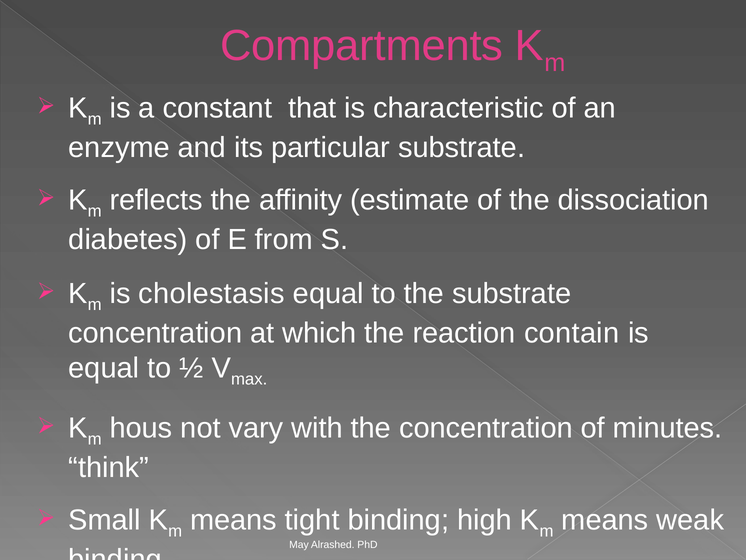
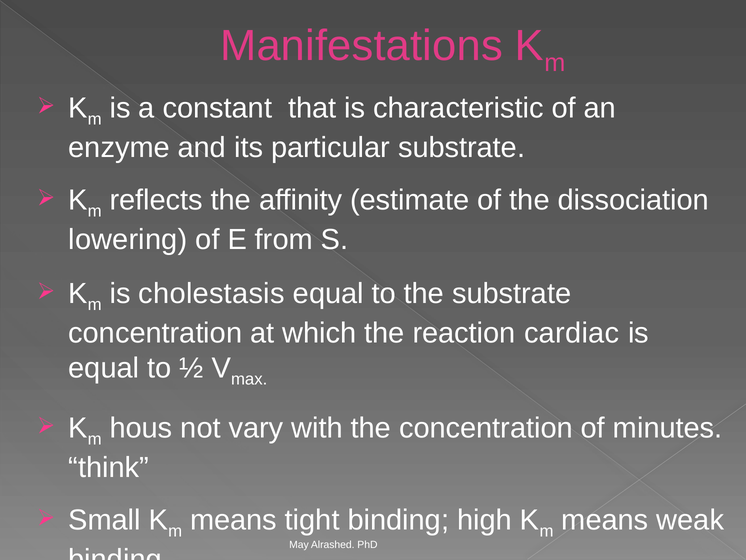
Compartments: Compartments -> Manifestations
diabetes: diabetes -> lowering
contain: contain -> cardiac
